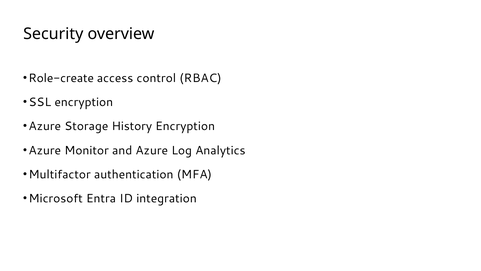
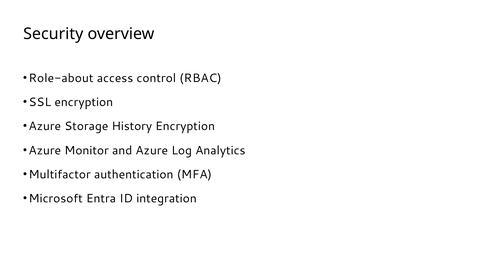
Role-create: Role-create -> Role-about
